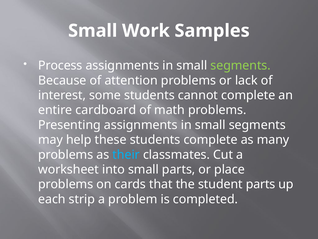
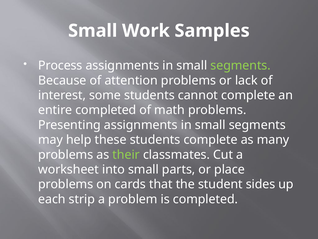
entire cardboard: cardboard -> completed
their colour: light blue -> light green
student parts: parts -> sides
